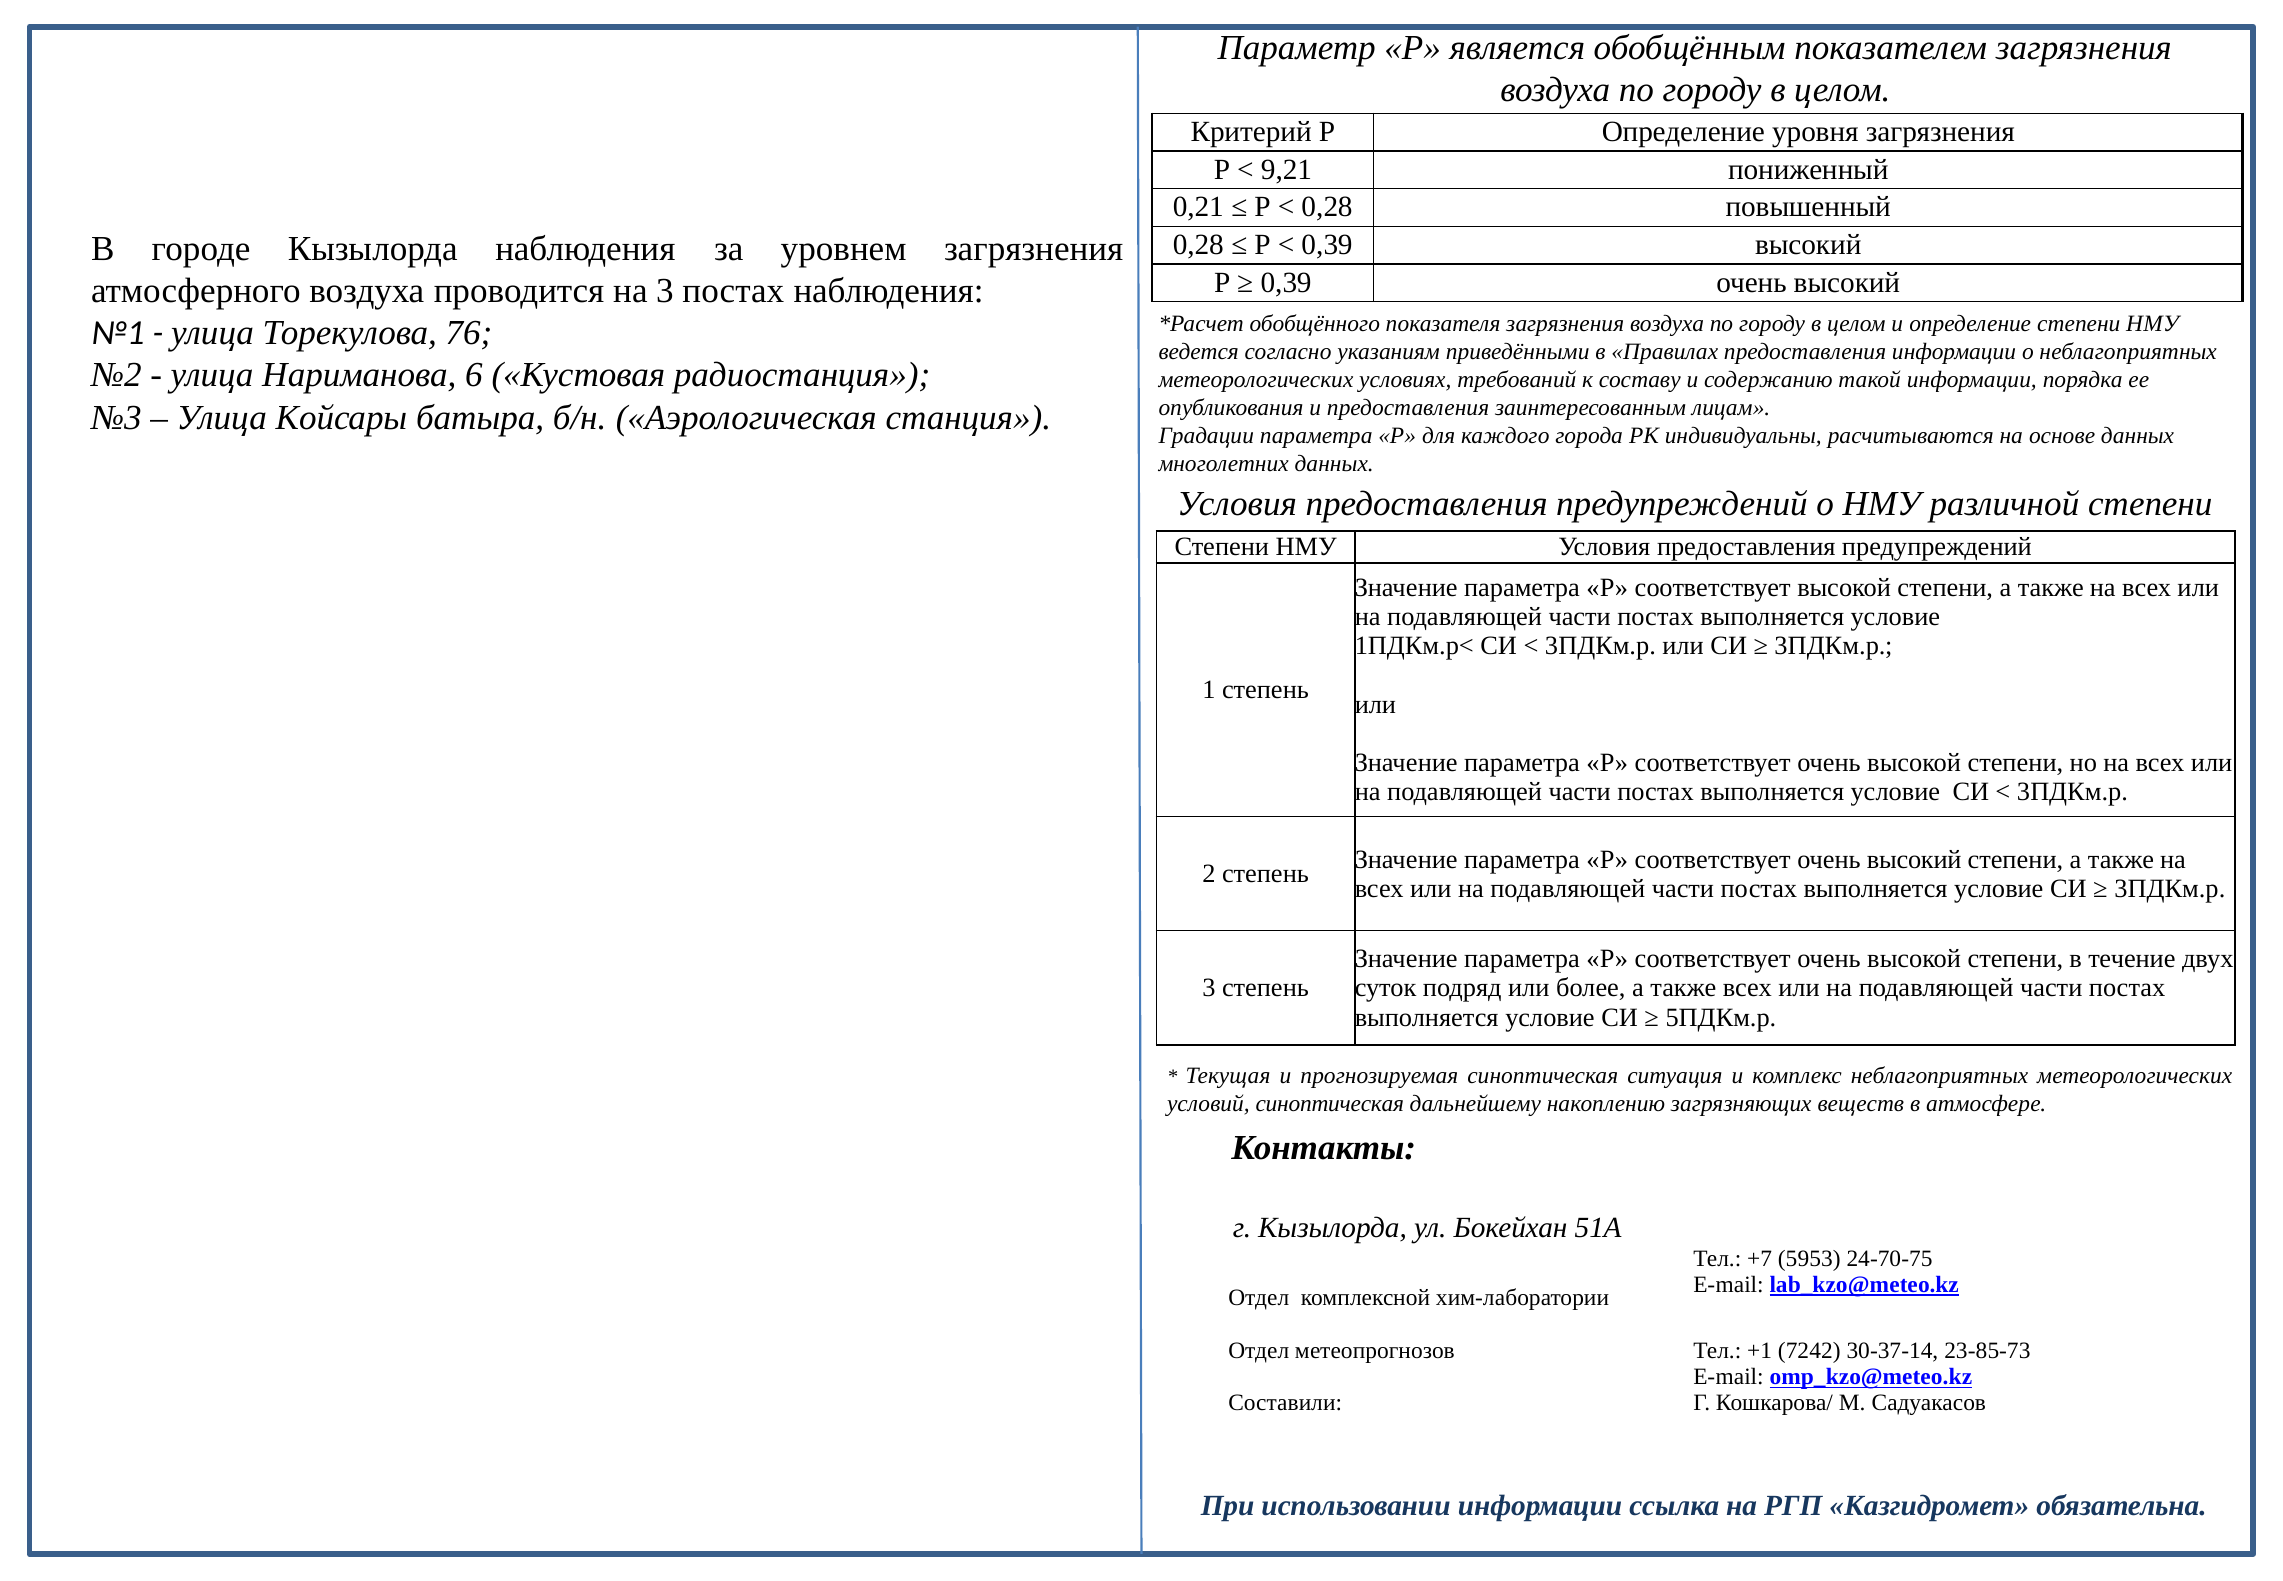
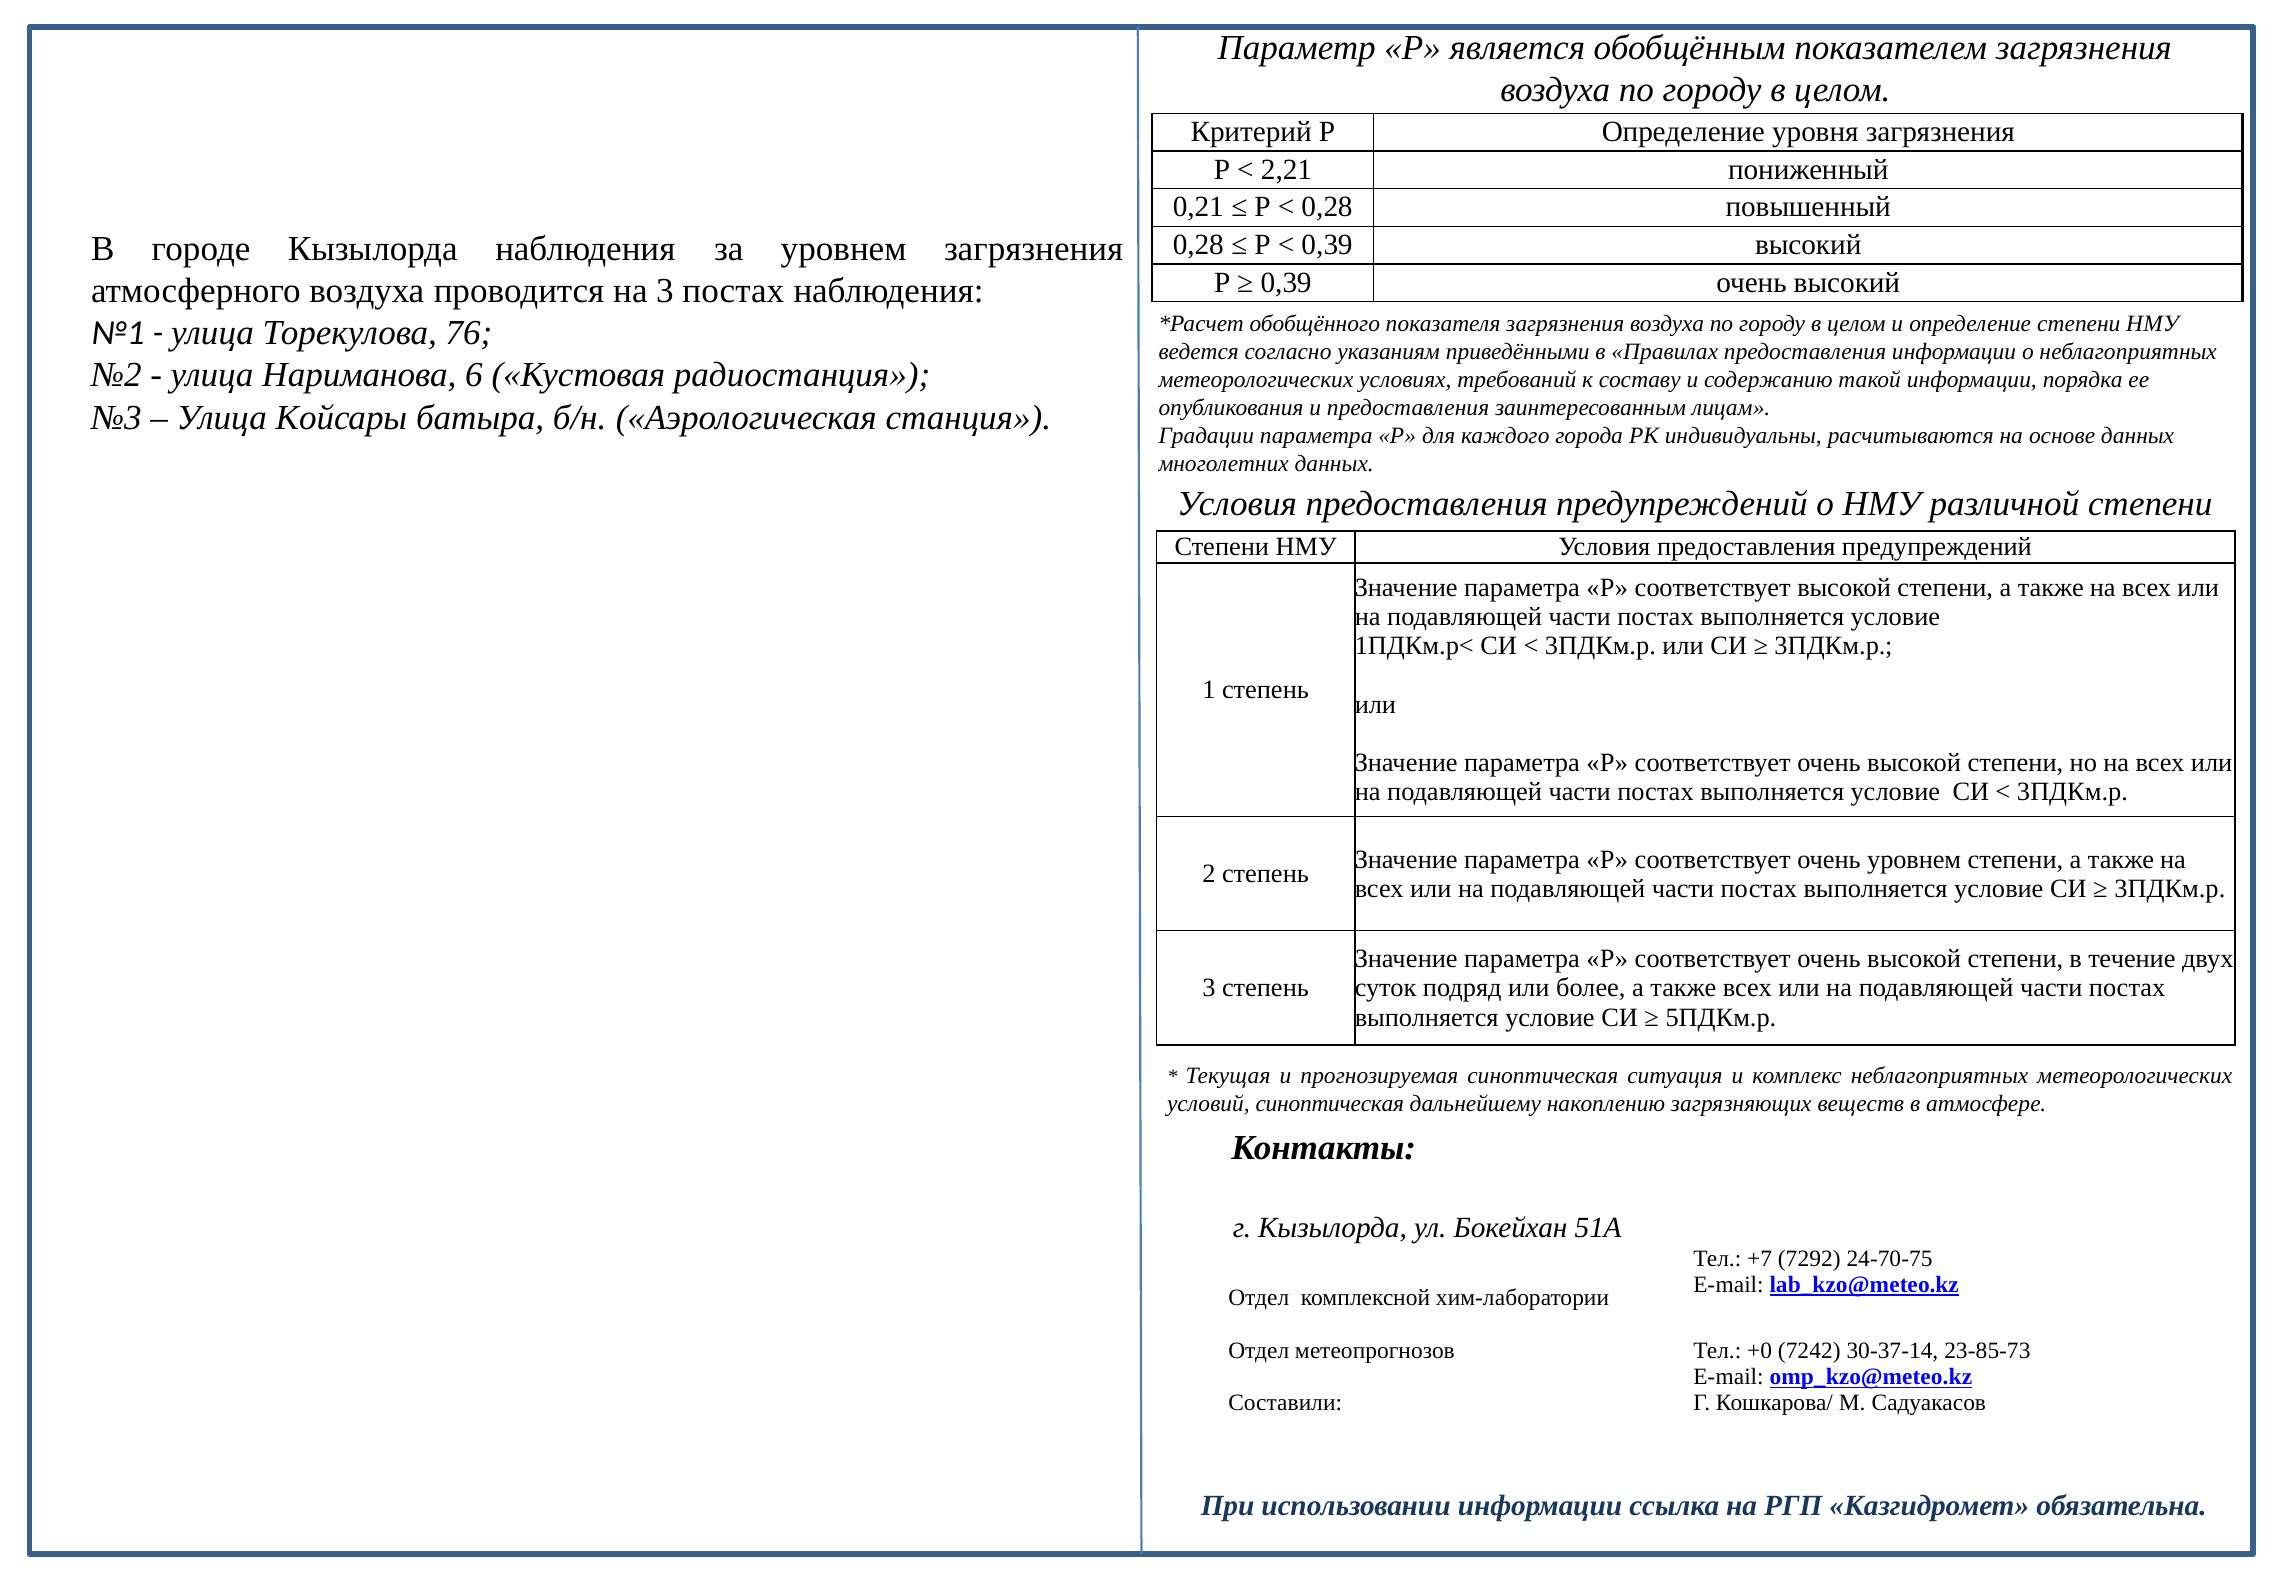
9,21: 9,21 -> 2,21
соответствует очень высокий: высокий -> уровнем
5953: 5953 -> 7292
+1: +1 -> +0
